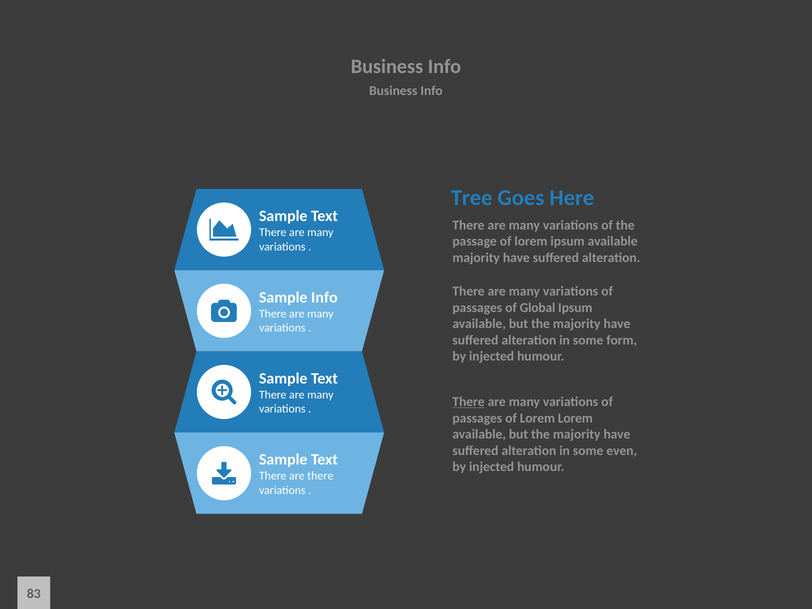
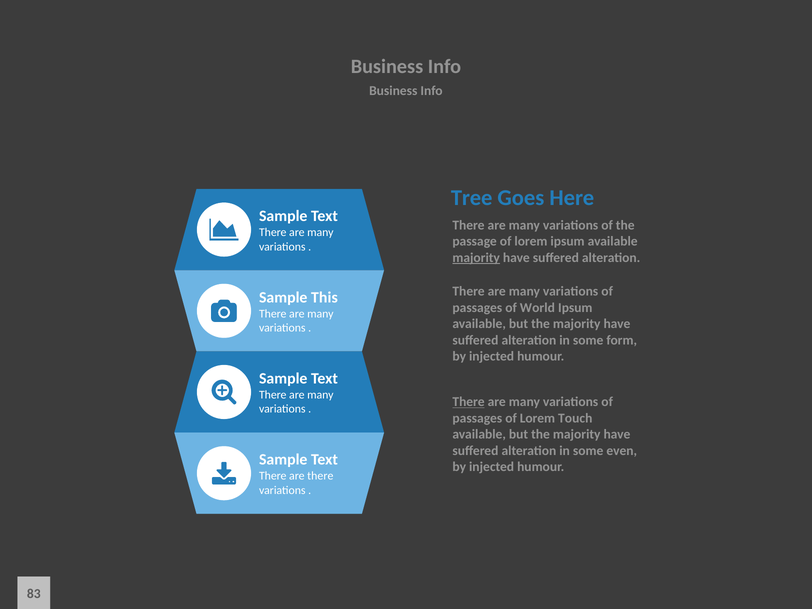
majority at (476, 258) underline: none -> present
Sample Info: Info -> This
Global: Global -> World
Lorem Lorem: Lorem -> Touch
